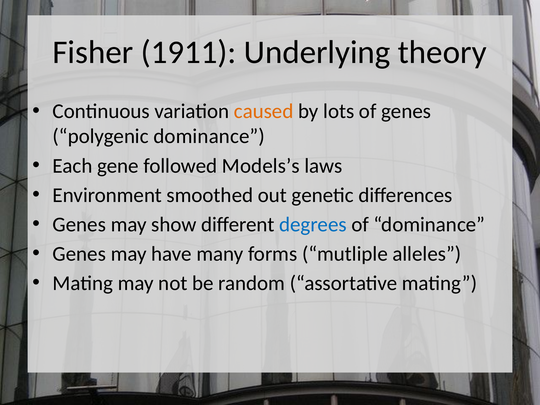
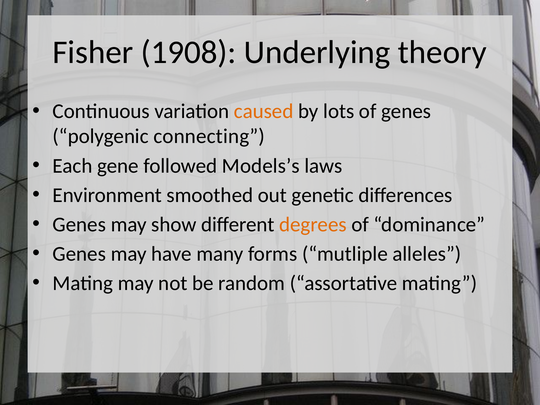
1911: 1911 -> 1908
polygenic dominance: dominance -> connecting
degrees colour: blue -> orange
